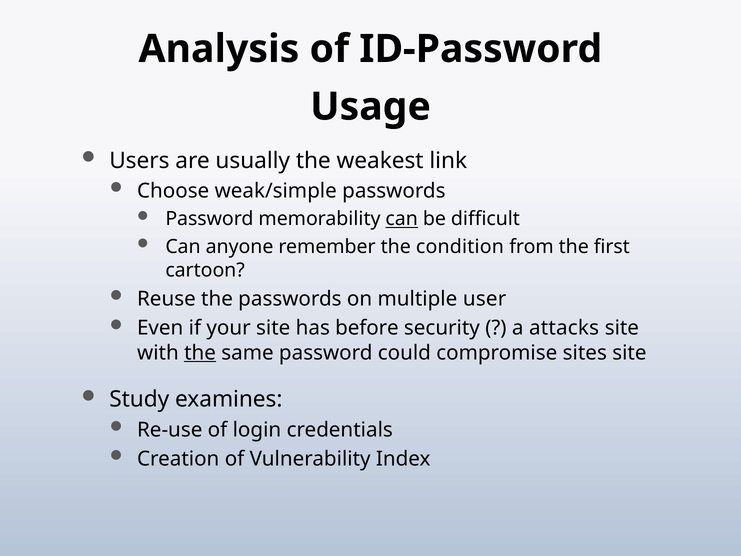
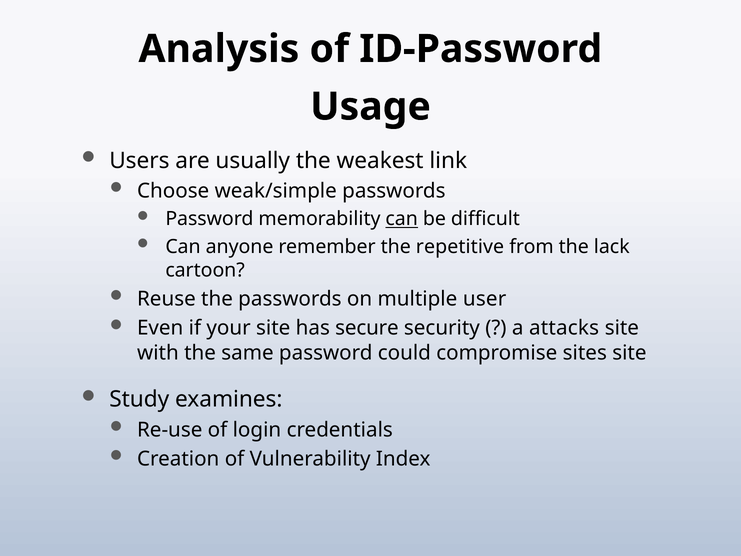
condition: condition -> repetitive
first: first -> lack
before: before -> secure
the at (200, 353) underline: present -> none
